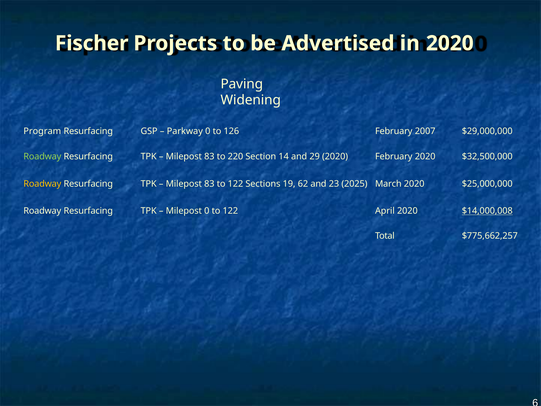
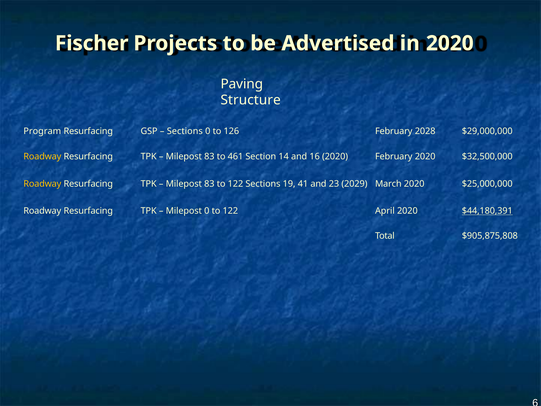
Widening: Widening -> Structure
Parkway at (185, 131): Parkway -> Sections
2007: 2007 -> 2028
Roadway at (42, 157) colour: light green -> yellow
220: 220 -> 461
29: 29 -> 16
62: 62 -> 41
2025: 2025 -> 2029
$14,000,008: $14,000,008 -> $44,180,391
$775,662,257: $775,662,257 -> $905,875,808
